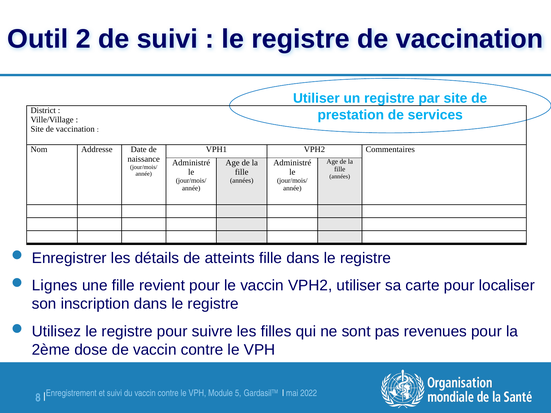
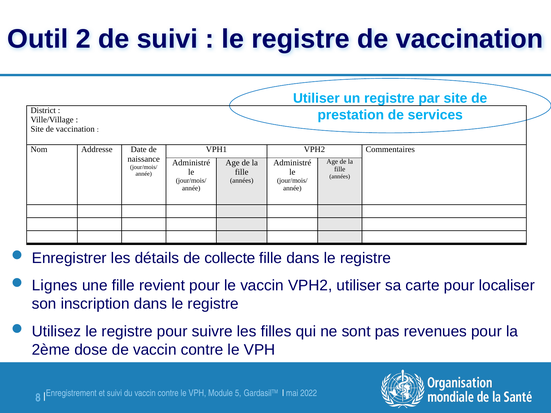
atteints: atteints -> collecte
